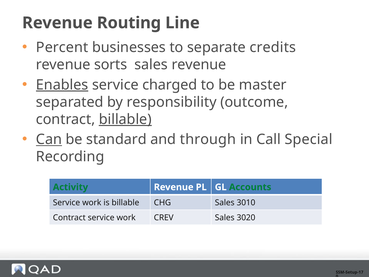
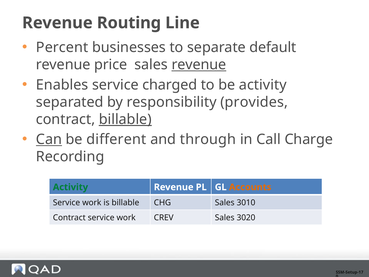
credits: credits -> default
sorts: sorts -> price
revenue at (199, 65) underline: none -> present
Enables underline: present -> none
be master: master -> activity
outcome: outcome -> provides
standard: standard -> different
Special: Special -> Charge
Accounts colour: green -> orange
